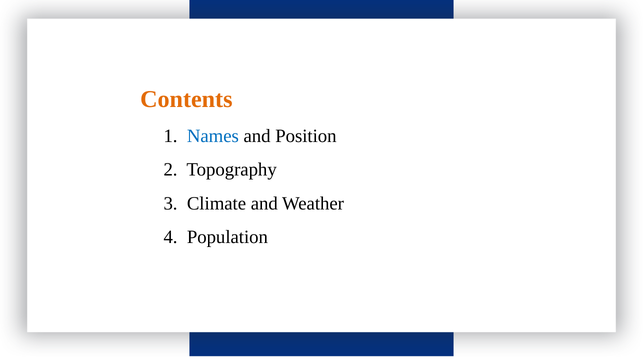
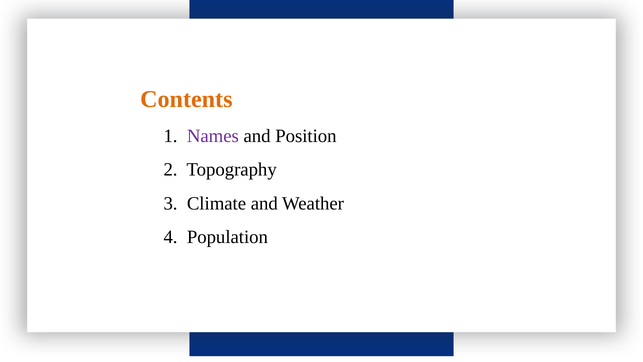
Names colour: blue -> purple
